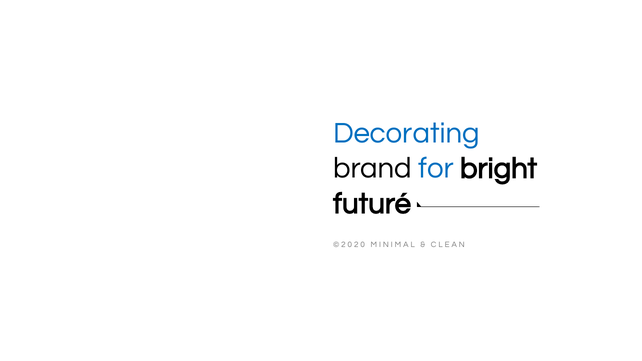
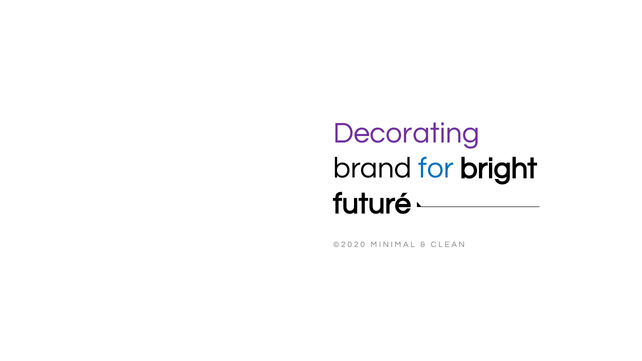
Decorating colour: blue -> purple
